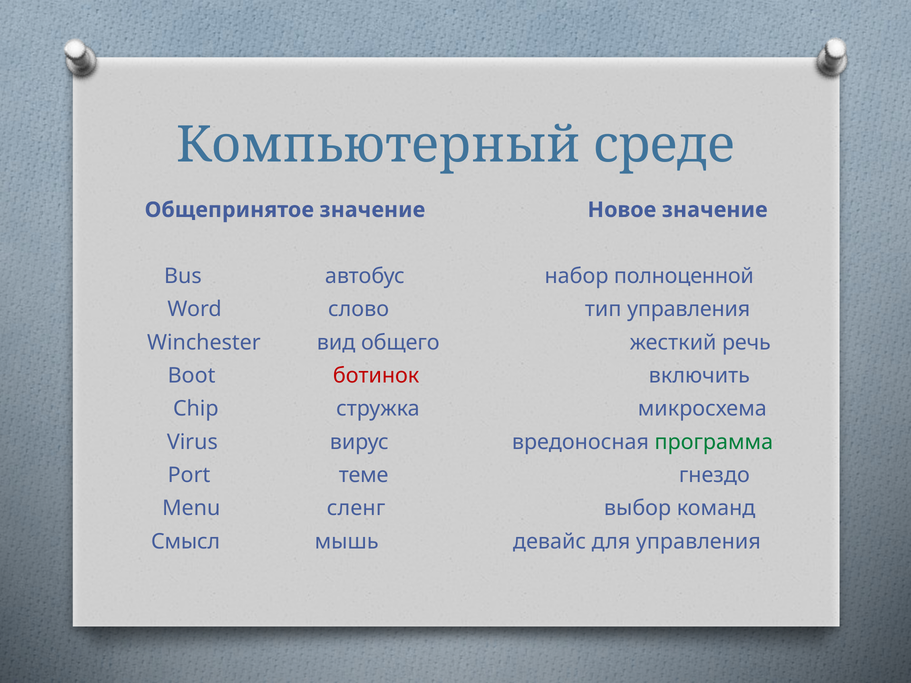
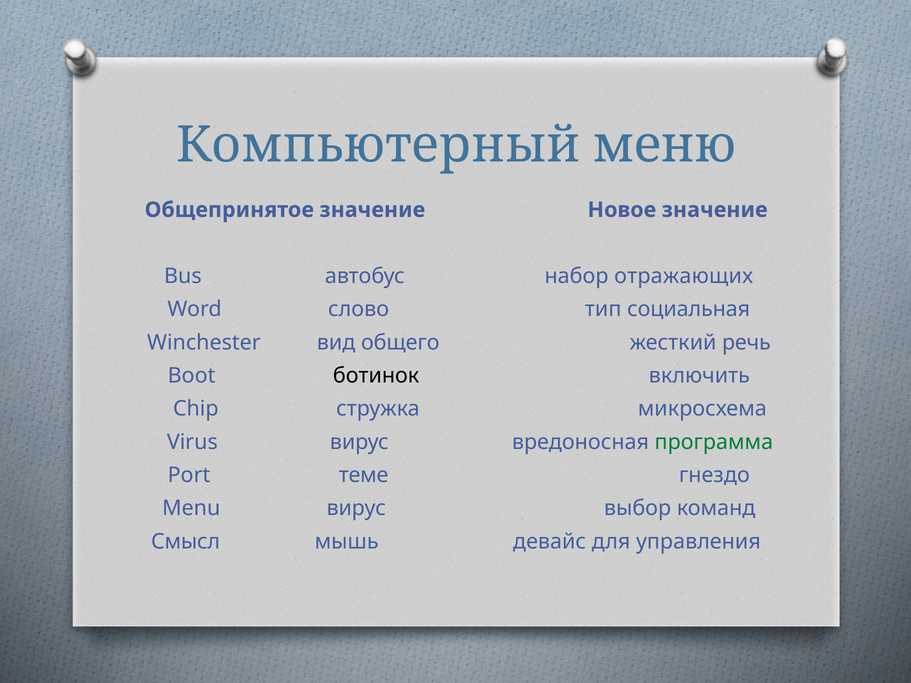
среде: среде -> меню
полноценной: полноценной -> отражающих
тип управления: управления -> социальная
ботинок colour: red -> black
Menu сленг: сленг -> вирус
